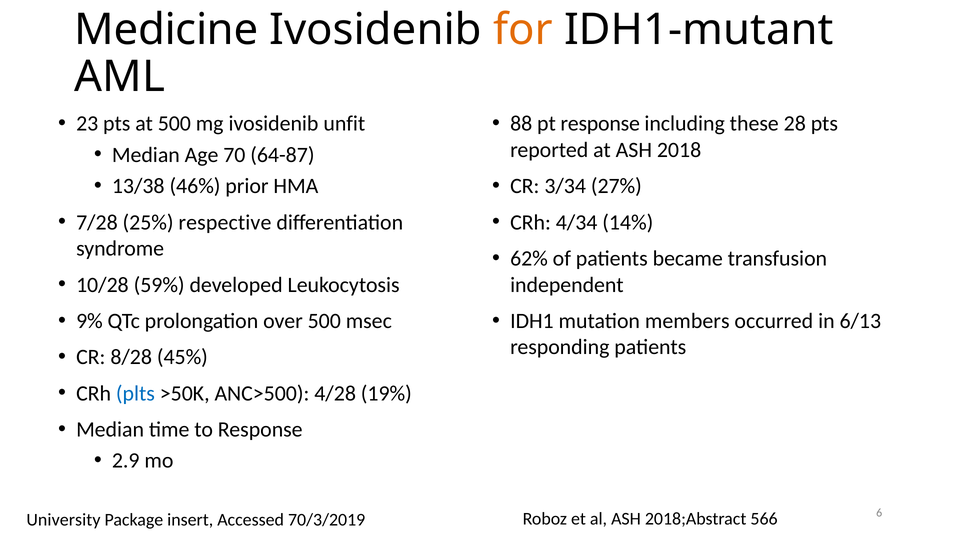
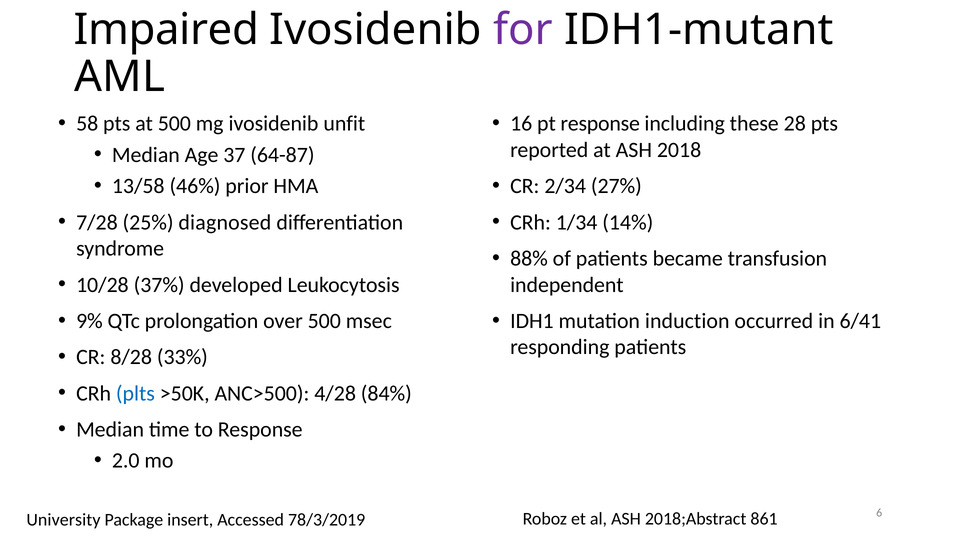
Medicine: Medicine -> Impaired
for colour: orange -> purple
23: 23 -> 58
88: 88 -> 16
70: 70 -> 37
13/38: 13/38 -> 13/58
3/34: 3/34 -> 2/34
respective: respective -> diagnosed
4/34: 4/34 -> 1/34
62%: 62% -> 88%
59%: 59% -> 37%
members: members -> induction
6/13: 6/13 -> 6/41
45%: 45% -> 33%
19%: 19% -> 84%
2.9: 2.9 -> 2.0
566: 566 -> 861
70/3/2019: 70/3/2019 -> 78/3/2019
